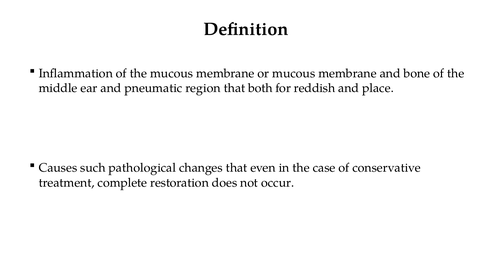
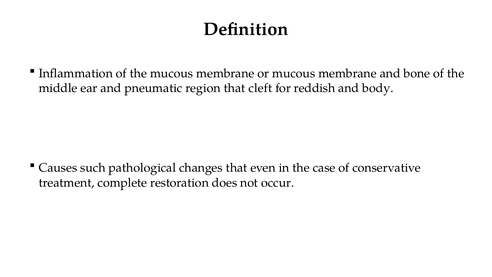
both: both -> cleft
place: place -> body
